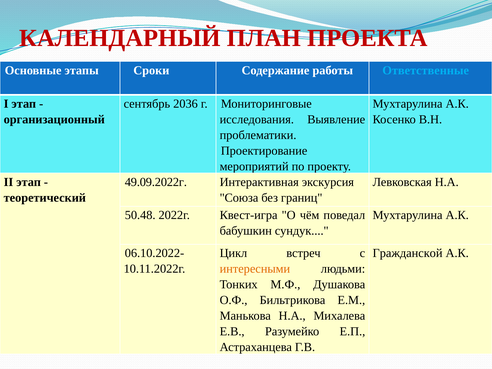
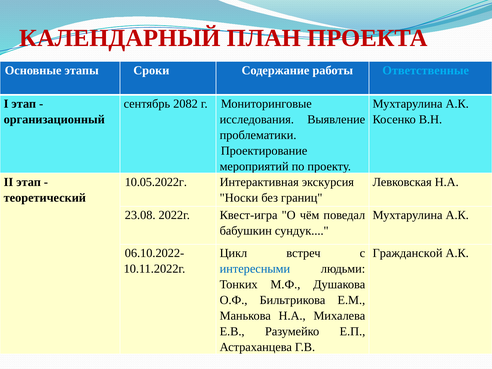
2036: 2036 -> 2082
49.09.2022г: 49.09.2022г -> 10.05.2022г
Союза: Союза -> Носки
50.48: 50.48 -> 23.08
интересными colour: orange -> blue
